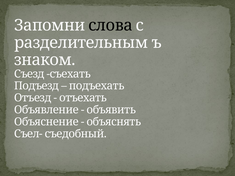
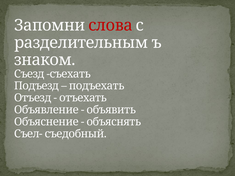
слова colour: black -> red
